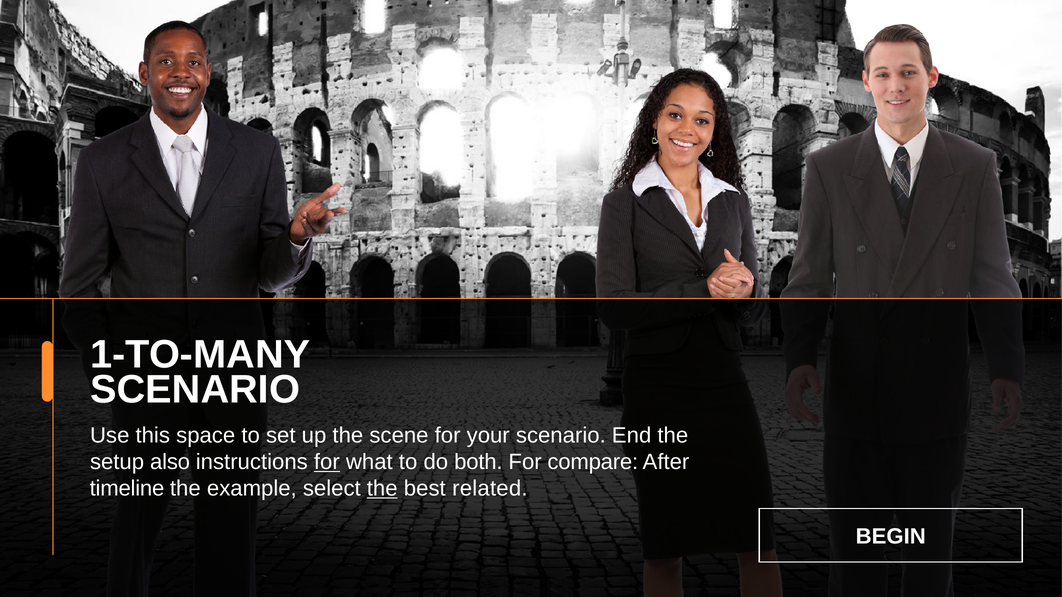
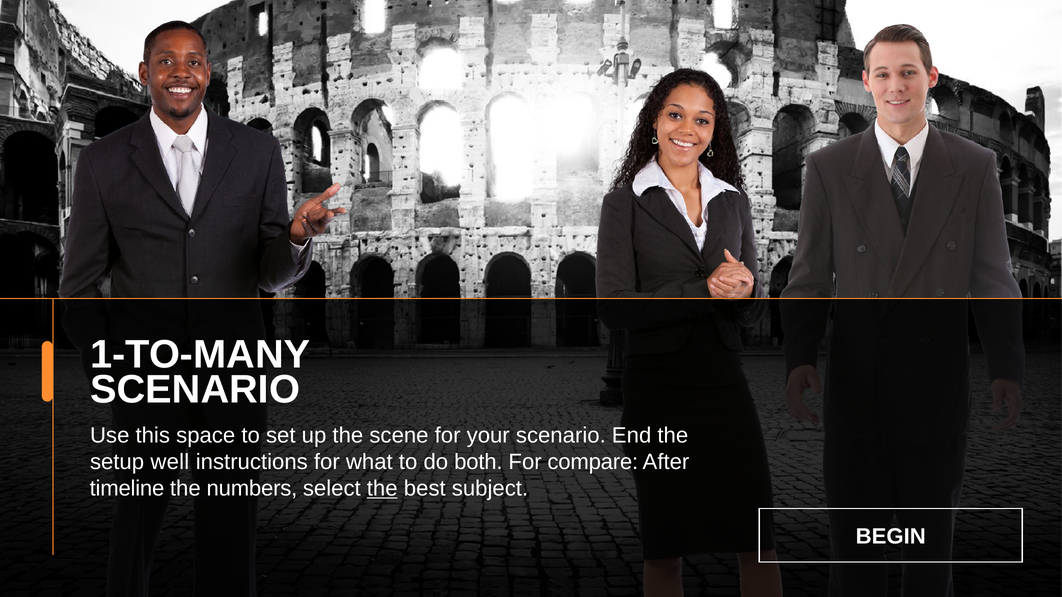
also: also -> well
for at (327, 462) underline: present -> none
example: example -> numbers
related: related -> subject
